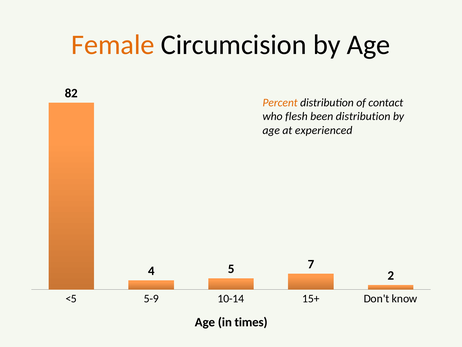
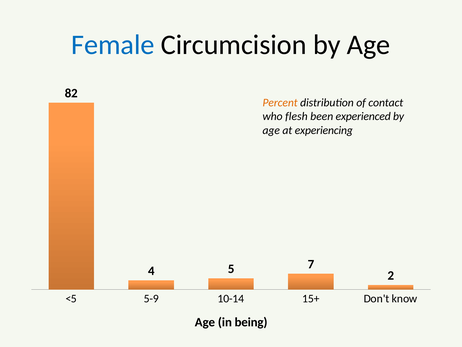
Female colour: orange -> blue
been distribution: distribution -> experienced
experienced: experienced -> experiencing
times: times -> being
